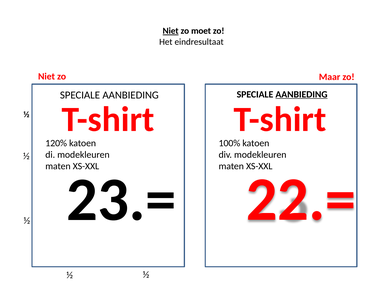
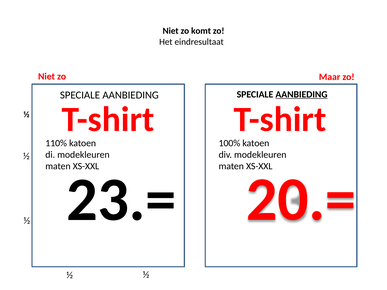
Niet at (171, 31) underline: present -> none
moet: moet -> komt
120%: 120% -> 110%
22.=: 22.= -> 20.=
